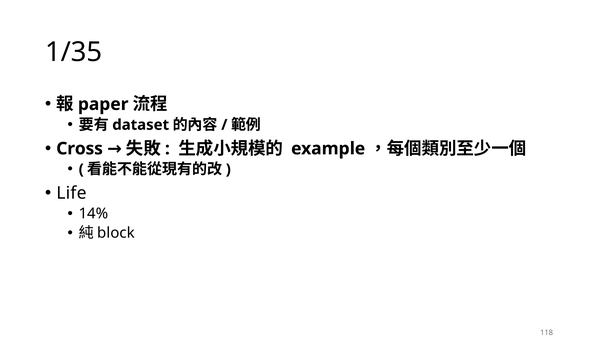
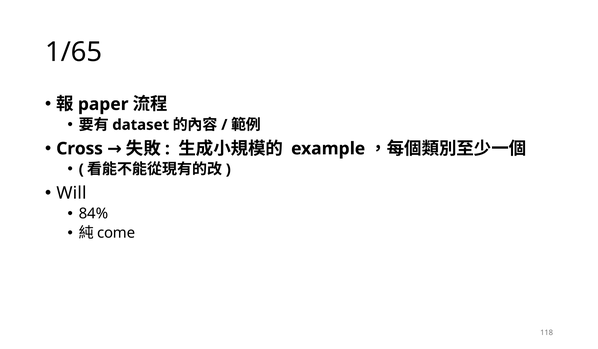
1/35: 1/35 -> 1/65
Life: Life -> Will
14%: 14% -> 84%
block: block -> come
